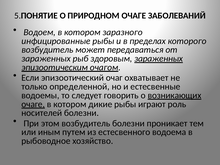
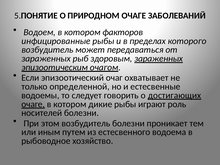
заразного: заразного -> факторов
возникающих: возникающих -> достигающих
